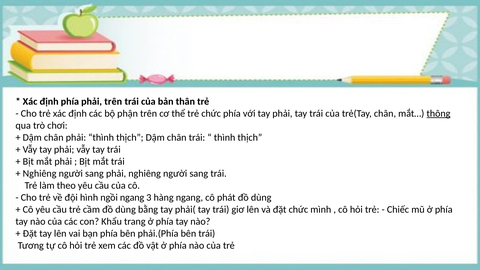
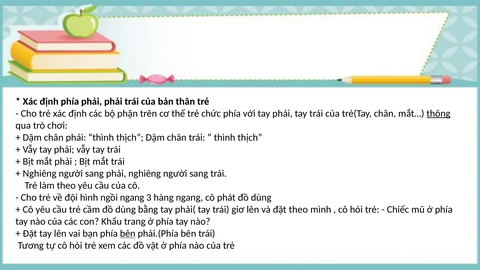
phải trên: trên -> phải
đặt chức: chức -> theo
bên at (128, 234) underline: none -> present
